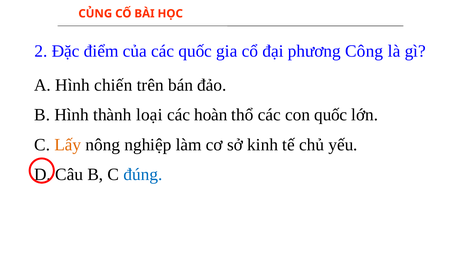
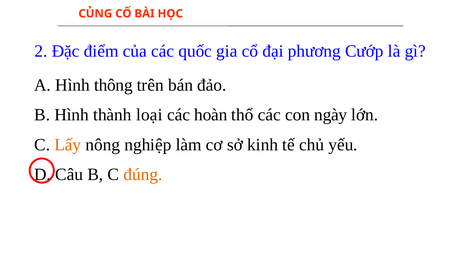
Công: Công -> Cướp
chiến: chiến -> thông
con quốc: quốc -> ngày
đúng colour: blue -> orange
